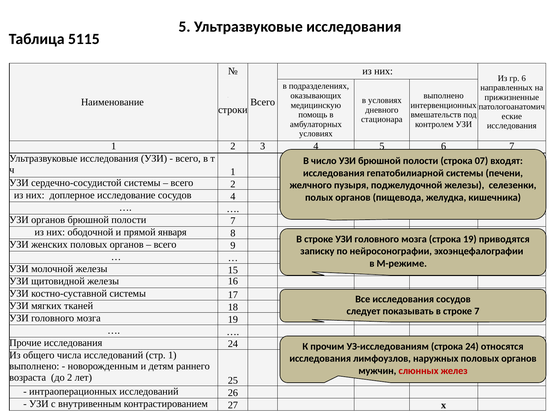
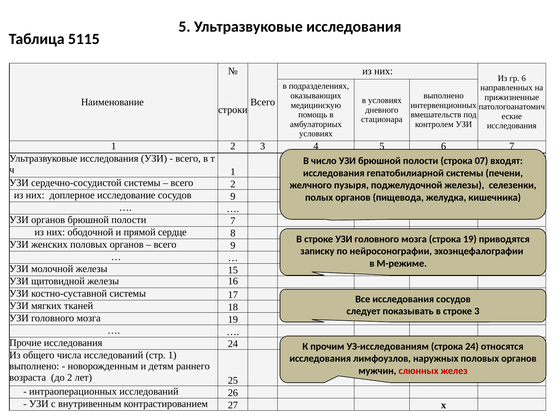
сосудов 4: 4 -> 9
января: января -> сердце
строке 7: 7 -> 3
